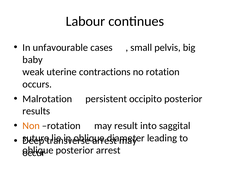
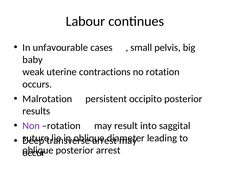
Non colour: orange -> purple
